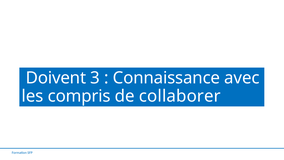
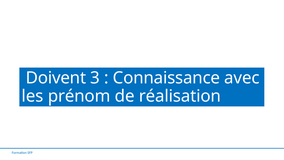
compris: compris -> prénom
collaborer: collaborer -> réalisation
